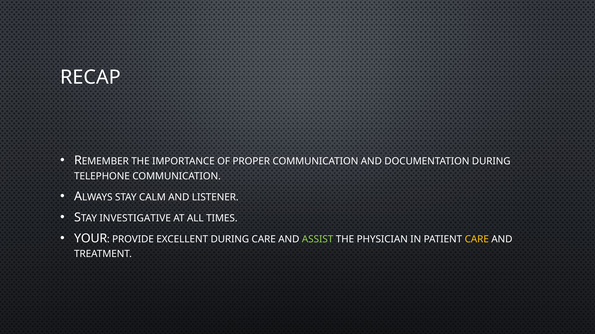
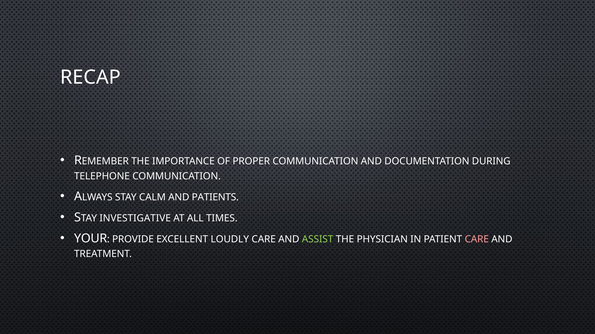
LISTENER: LISTENER -> PATIENTS
EXCELLENT DURING: DURING -> LOUDLY
CARE at (477, 240) colour: yellow -> pink
